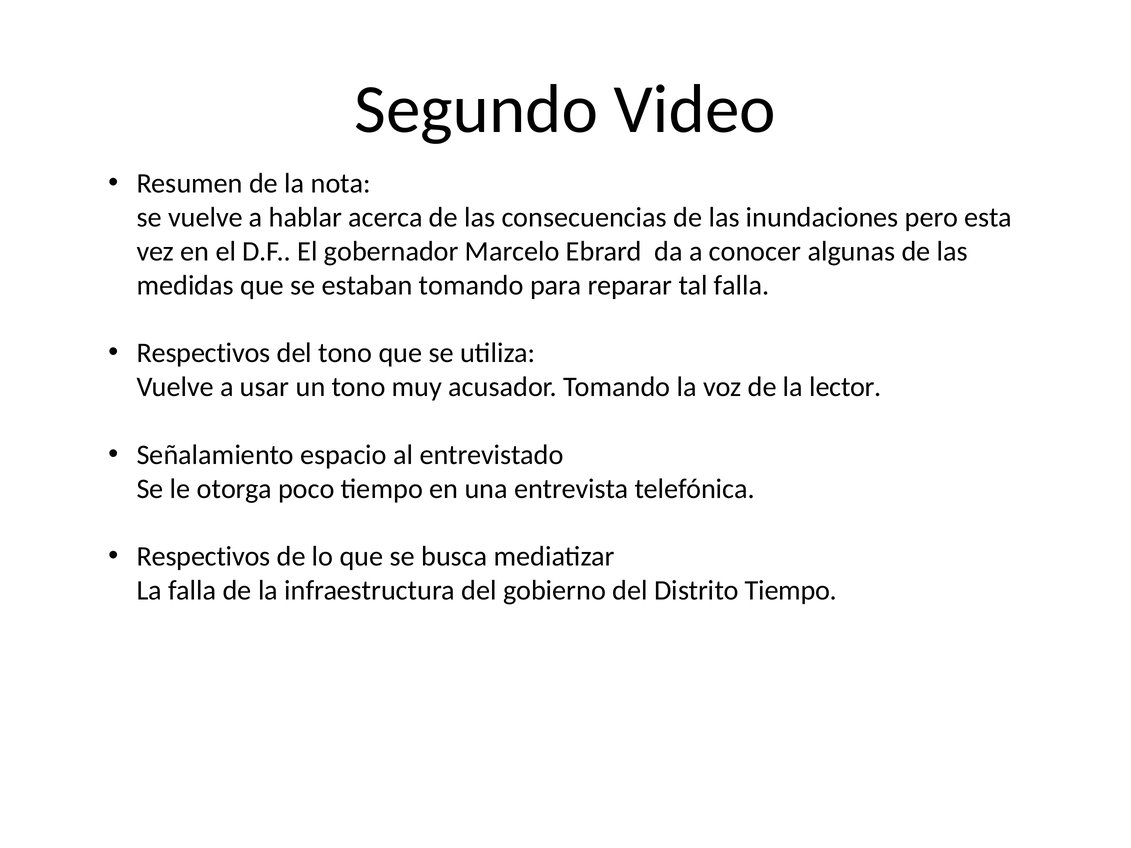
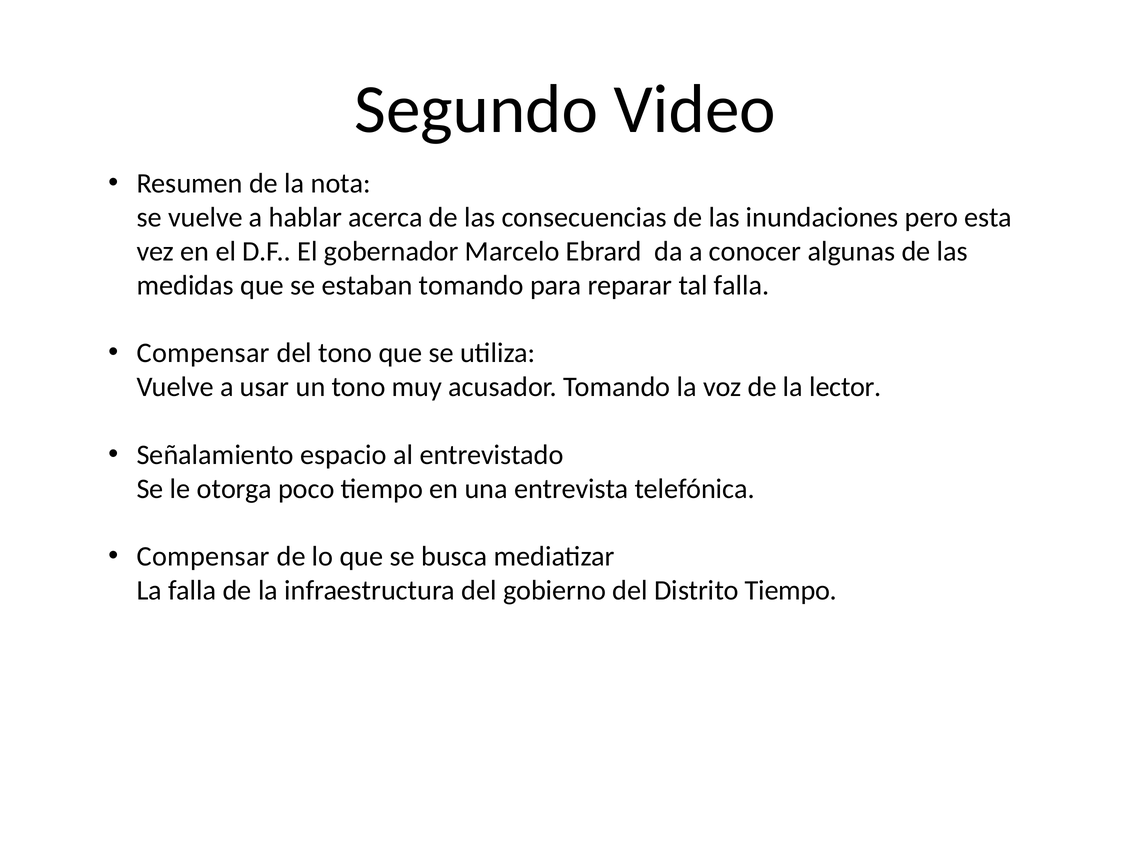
Respectivos at (204, 353): Respectivos -> Compensar
Respectivos at (204, 557): Respectivos -> Compensar
